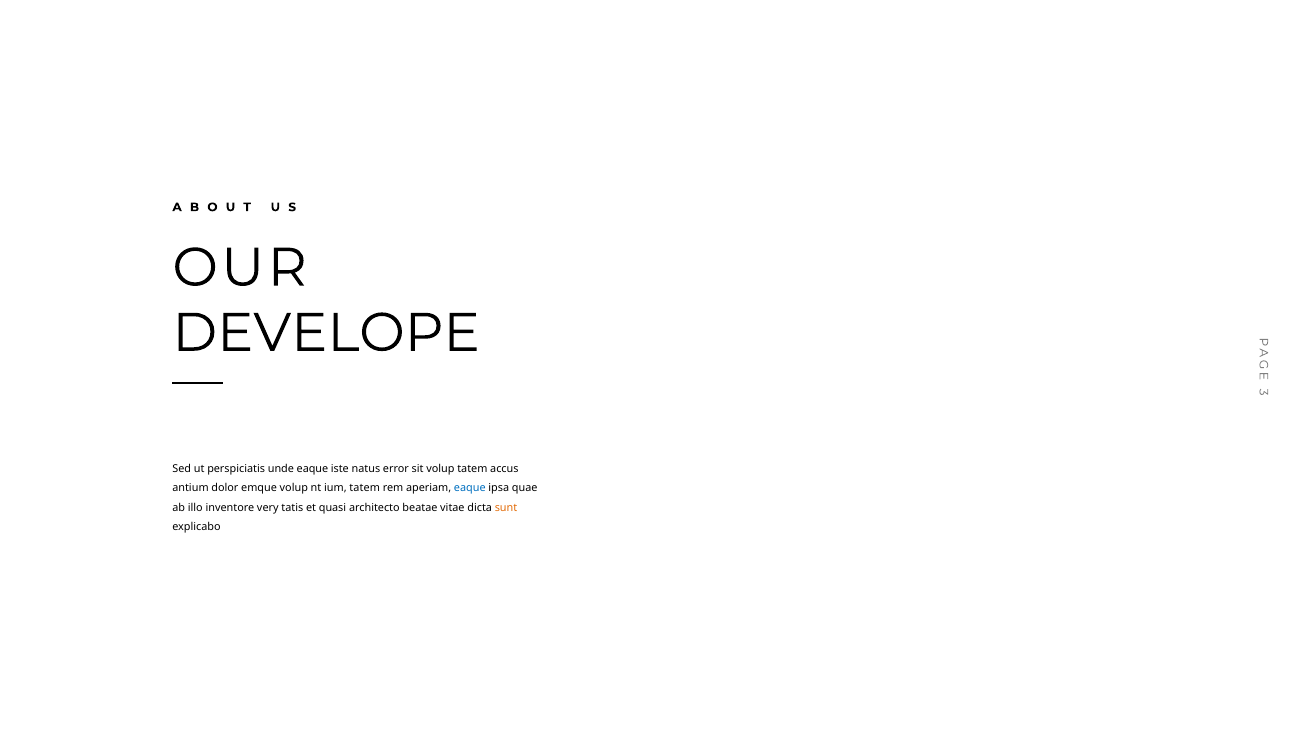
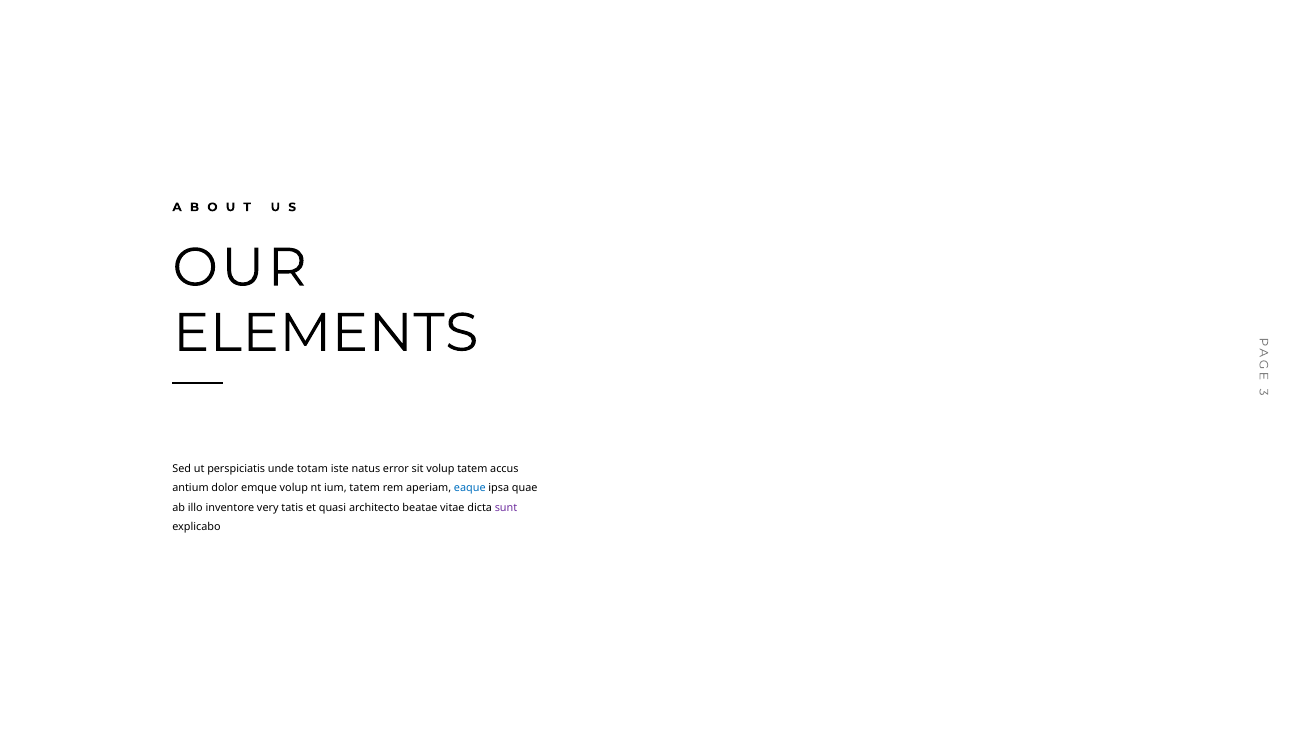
DEVELOPE: DEVELOPE -> ELEMENTS
unde eaque: eaque -> totam
sunt colour: orange -> purple
